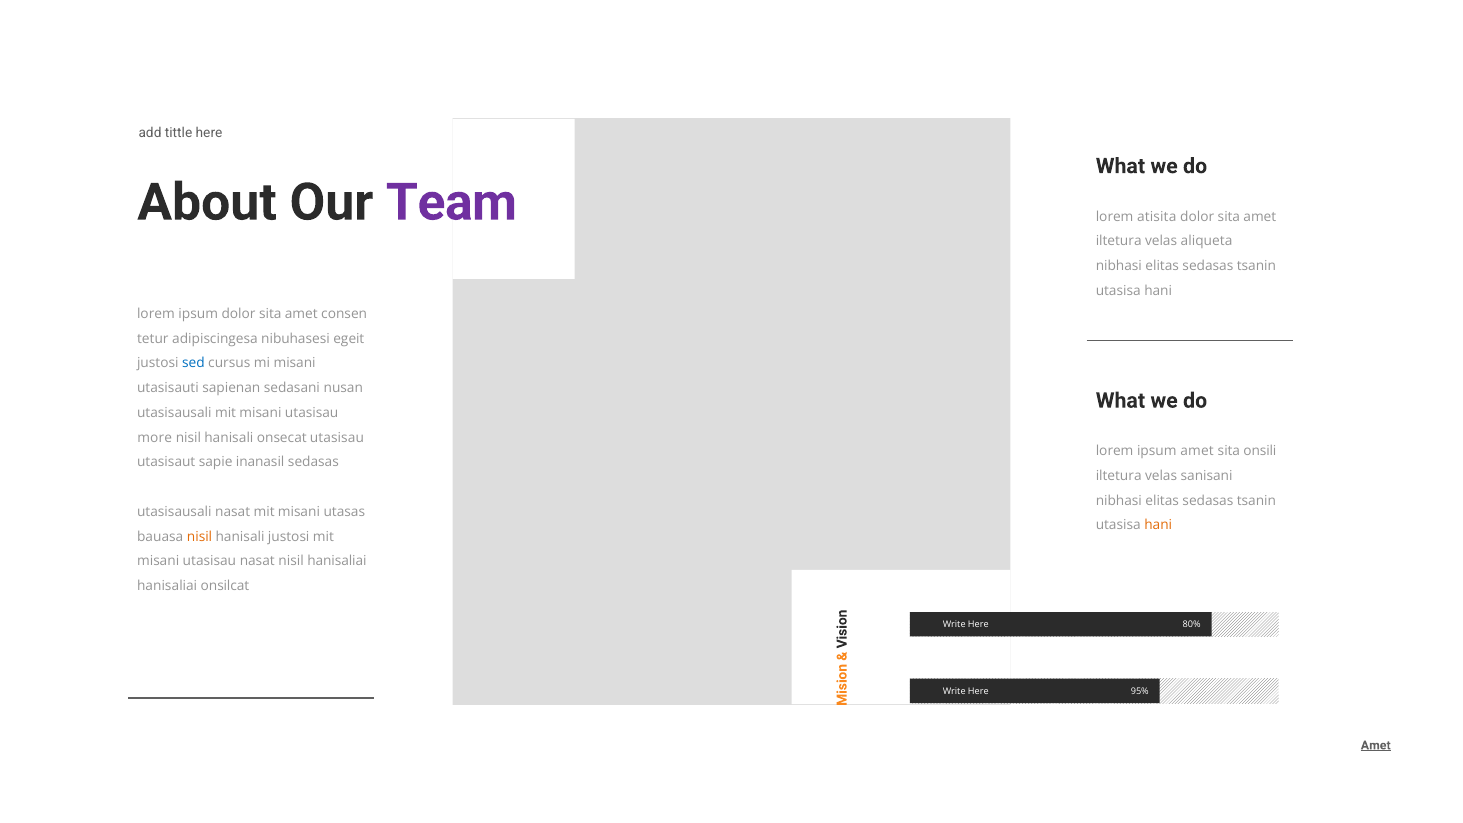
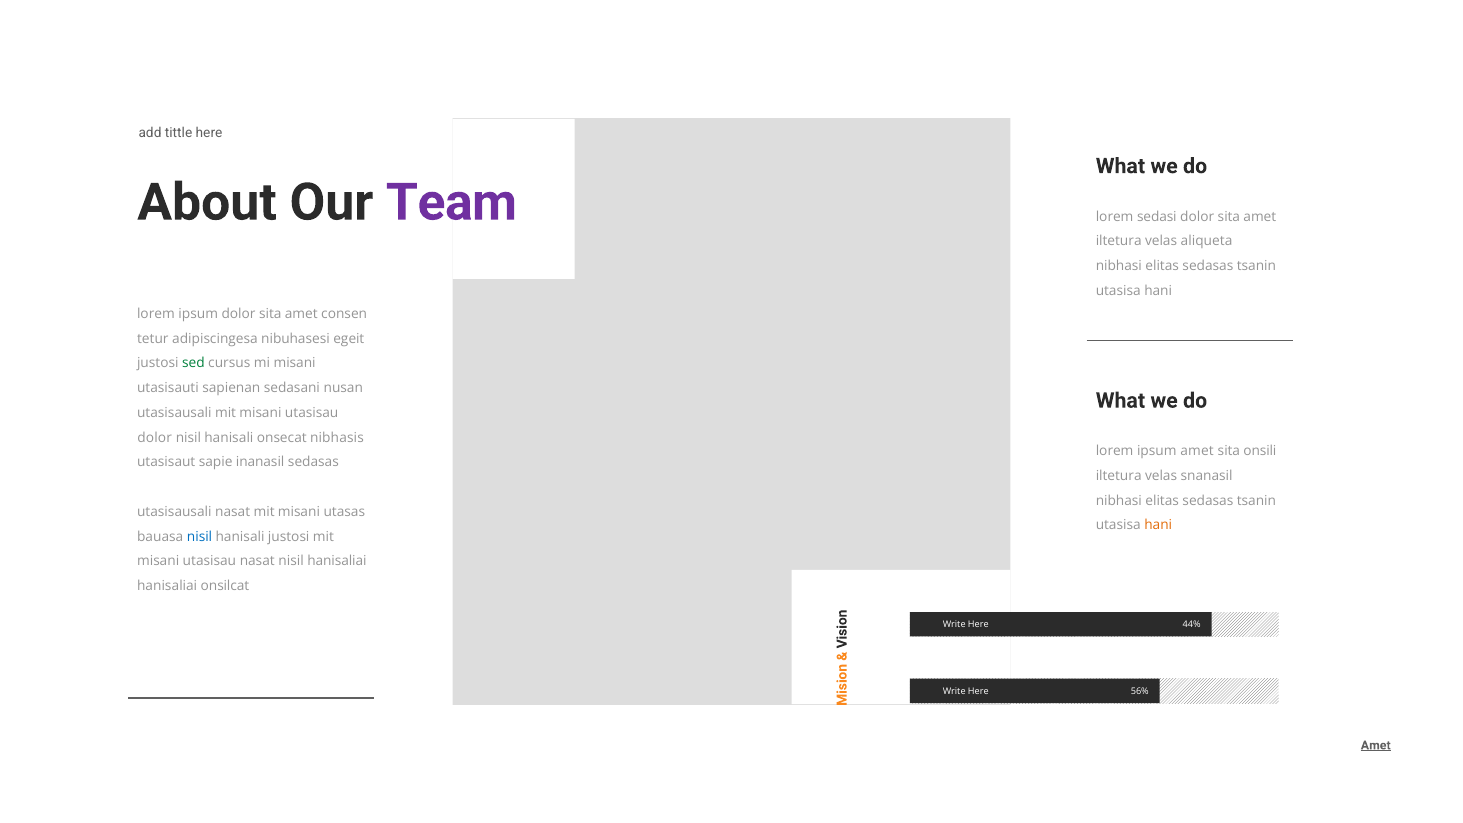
atisita: atisita -> sedasi
sed colour: blue -> green
more at (155, 438): more -> dolor
onsecat utasisau: utasisau -> nibhasis
sanisani: sanisani -> snanasil
nisil at (200, 537) colour: orange -> blue
80%: 80% -> 44%
95%: 95% -> 56%
